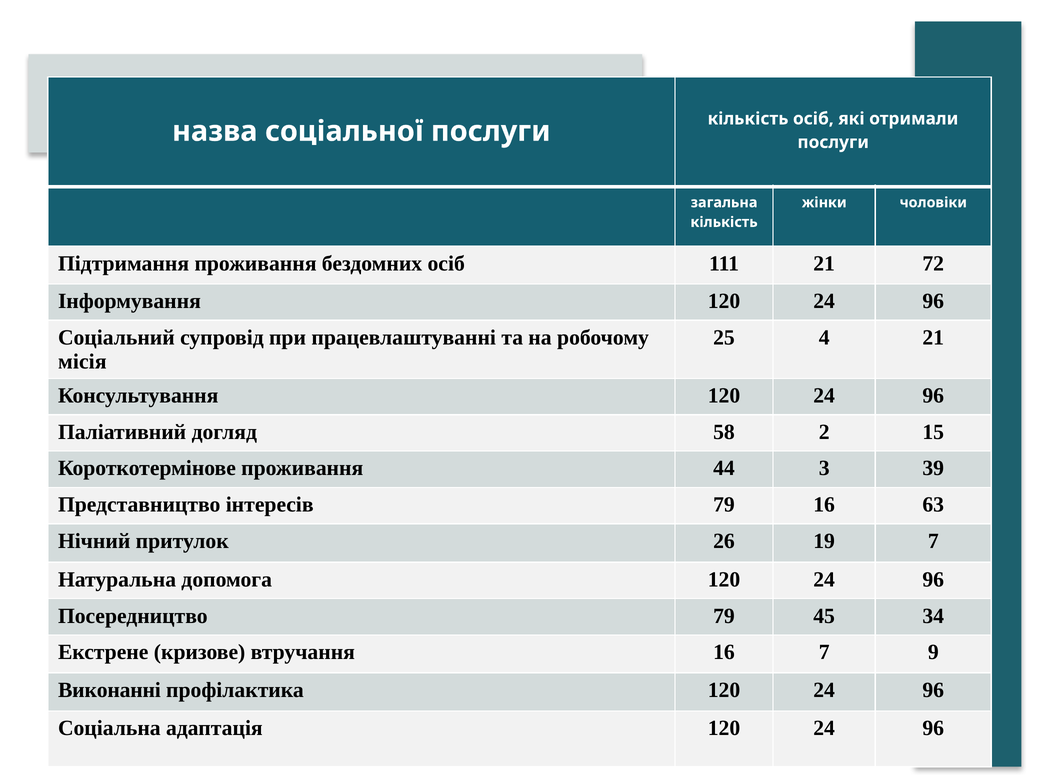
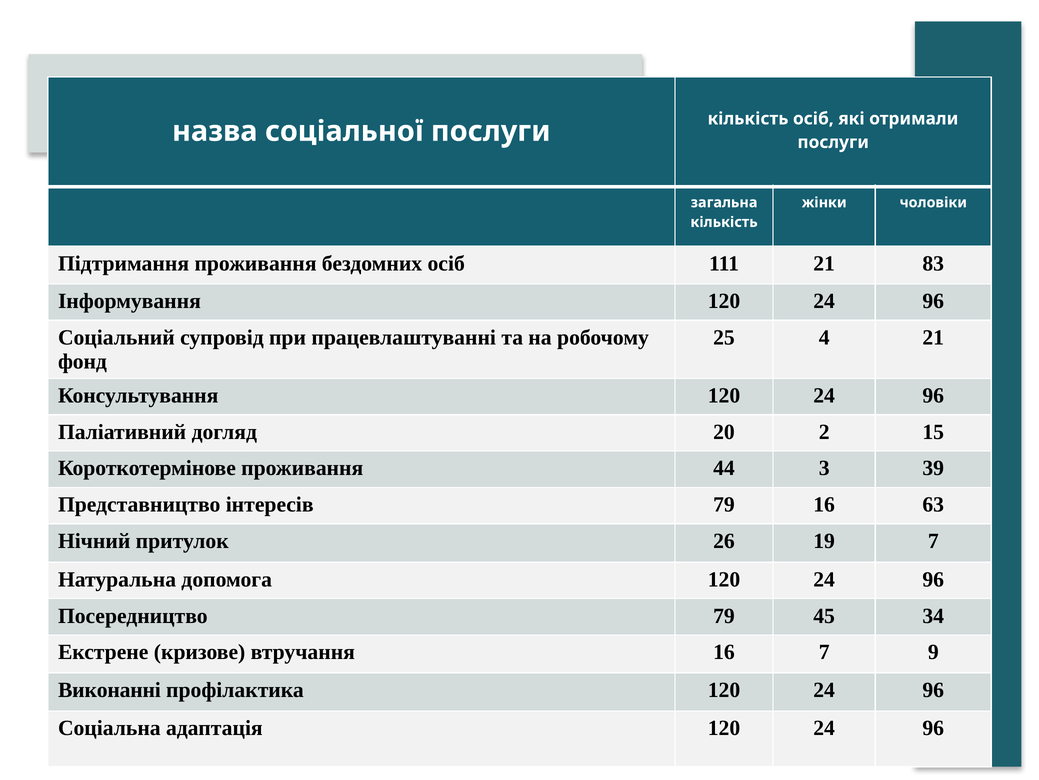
72: 72 -> 83
місія: місія -> фонд
58: 58 -> 20
